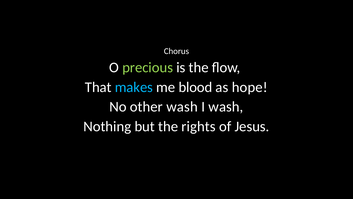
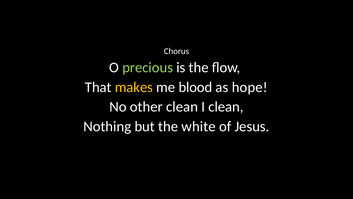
makes colour: light blue -> yellow
other wash: wash -> clean
I wash: wash -> clean
rights: rights -> white
